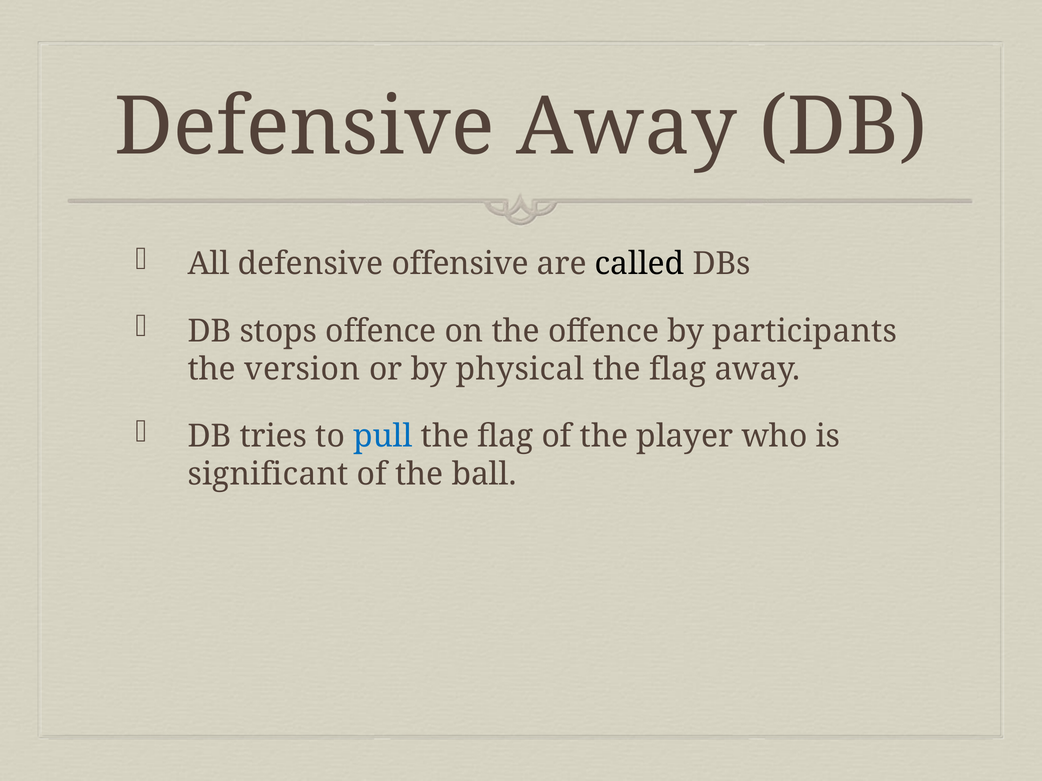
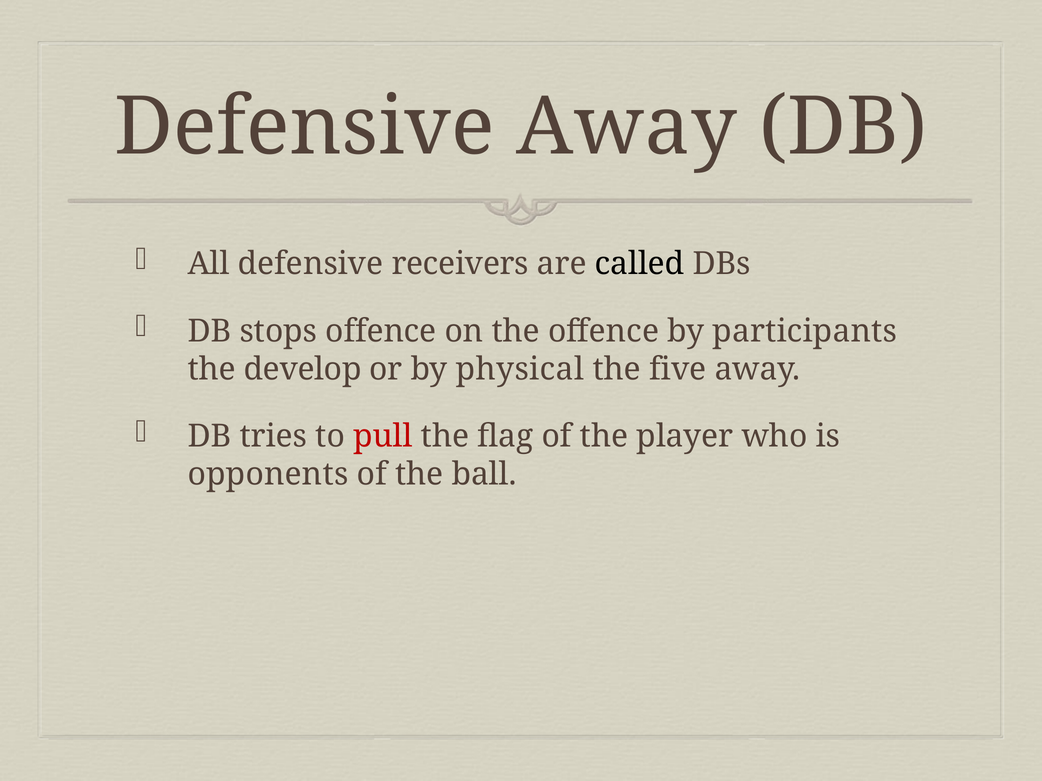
offensive: offensive -> receivers
version: version -> develop
flag at (678, 369): flag -> five
pull colour: blue -> red
significant: significant -> opponents
